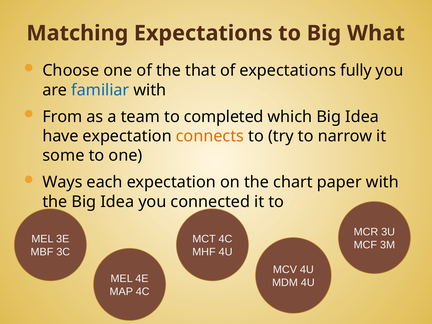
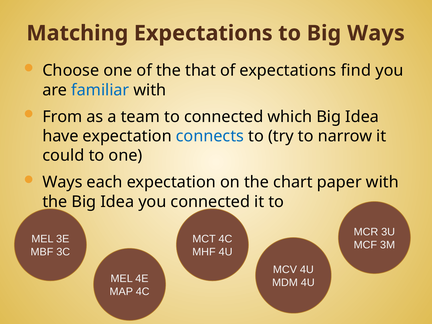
Big What: What -> Ways
fully: fully -> find
to completed: completed -> connected
connects colour: orange -> blue
some: some -> could
